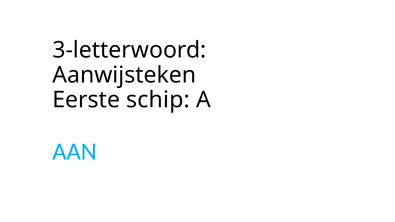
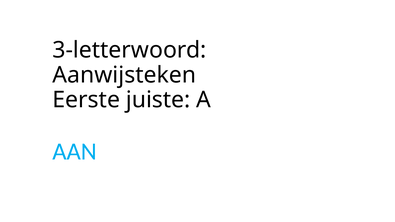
schip: schip -> juiste
